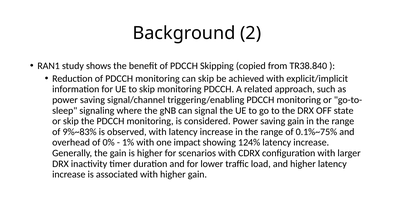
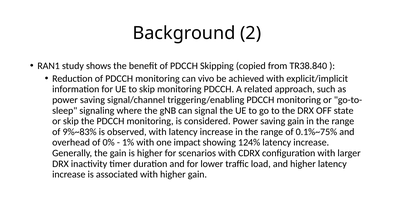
can skip: skip -> vivo
